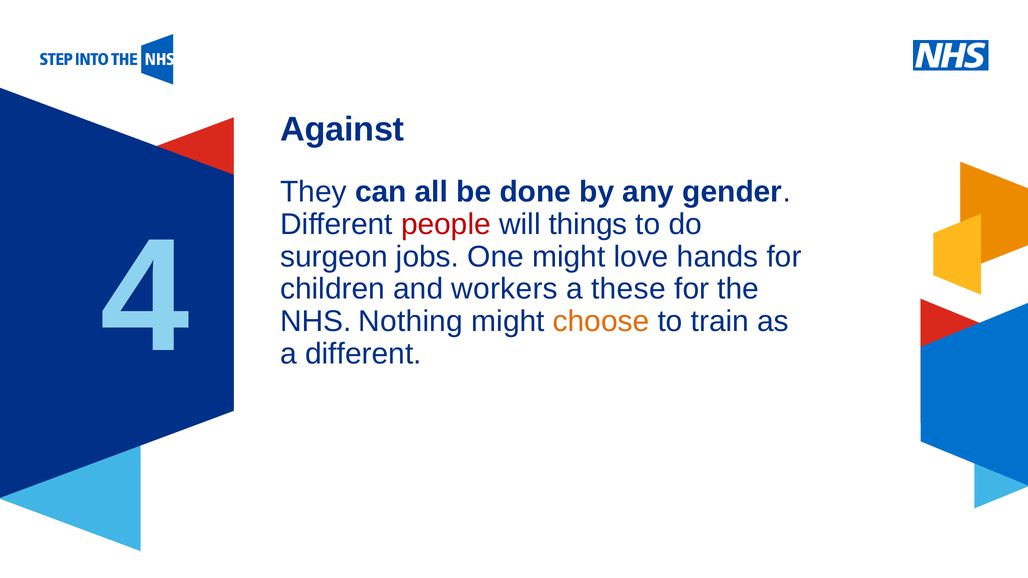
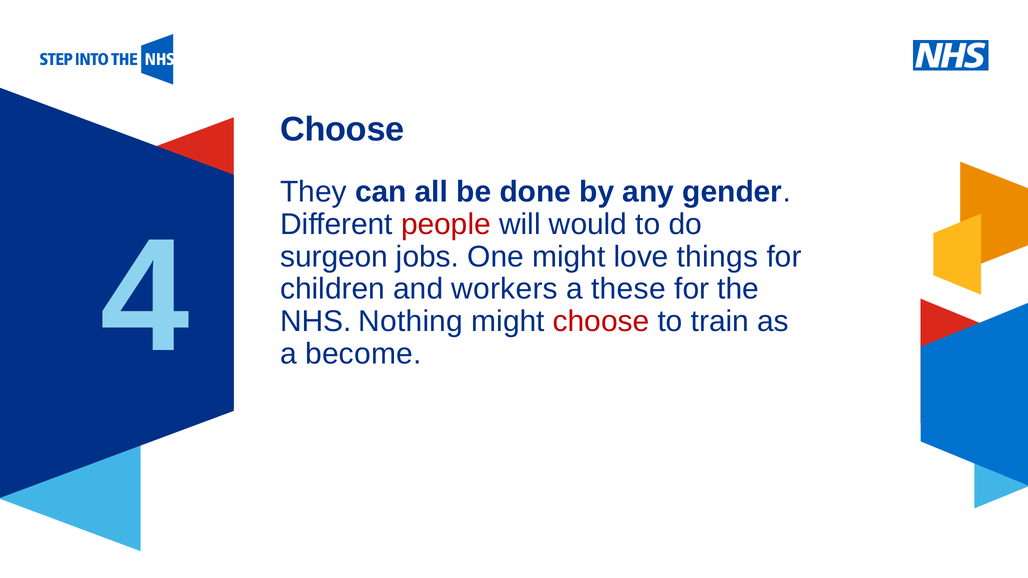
Against at (342, 129): Against -> Choose
things: things -> would
hands: hands -> things
choose at (601, 322) colour: orange -> red
a different: different -> become
